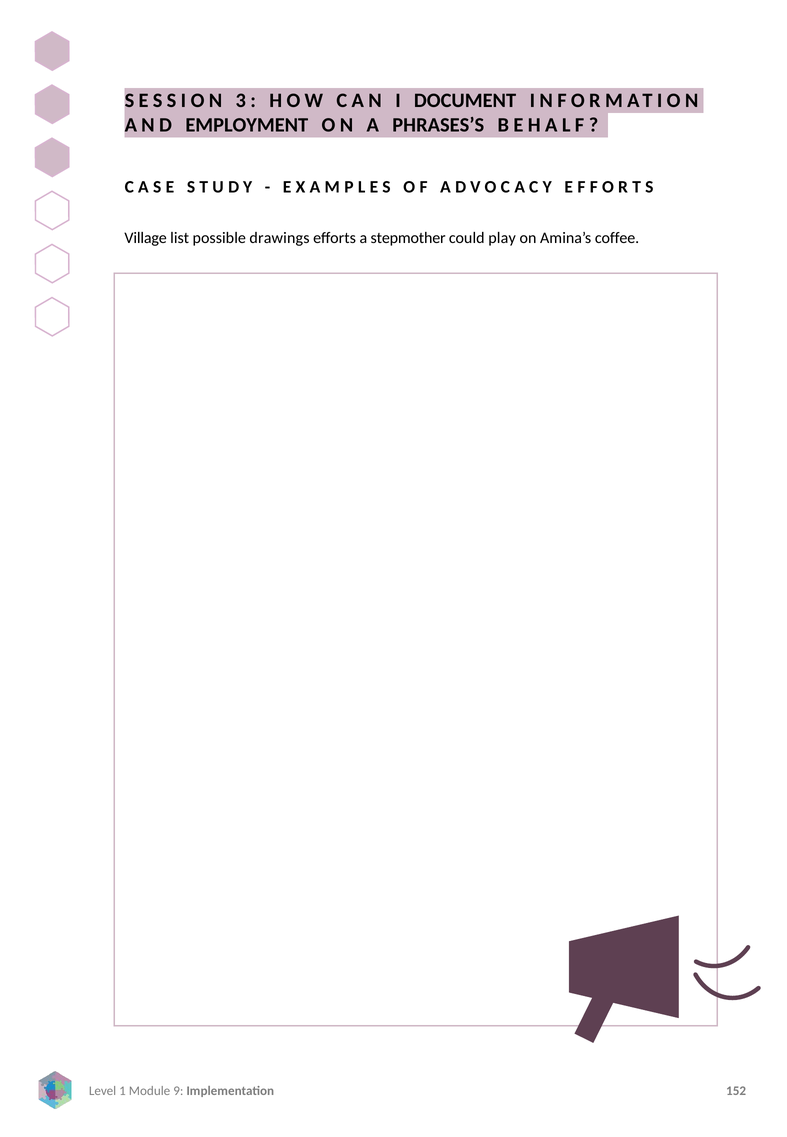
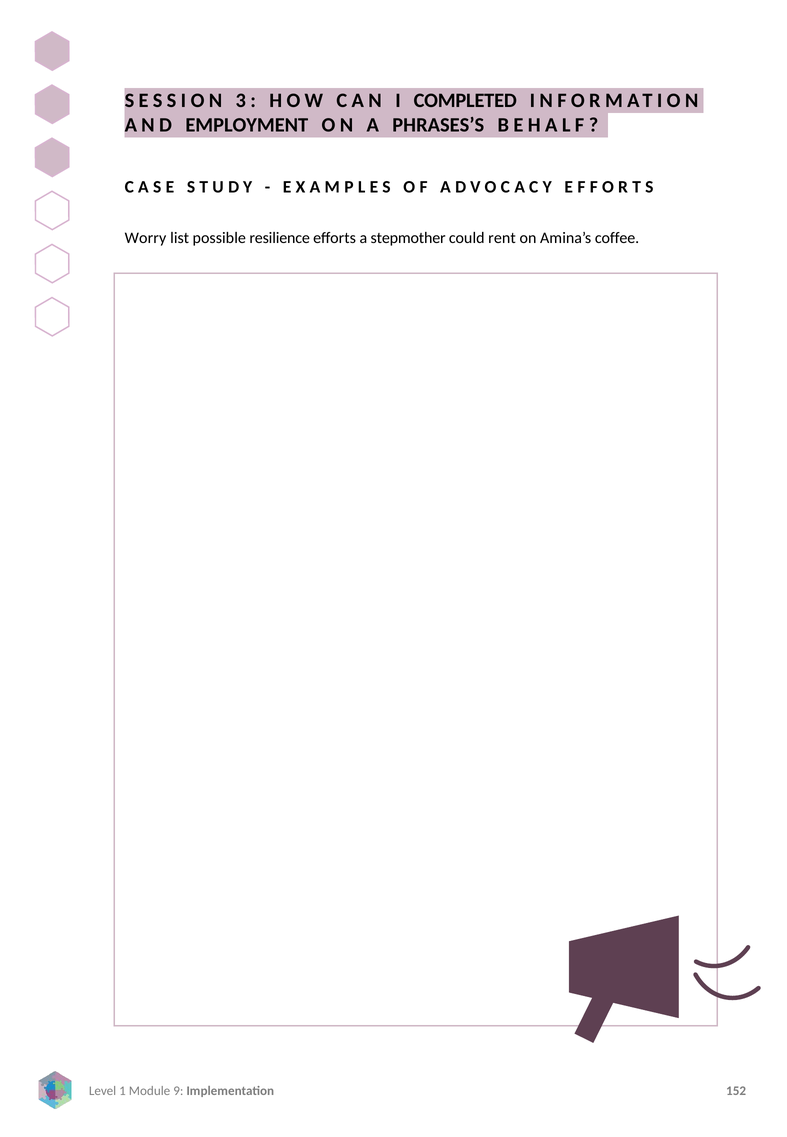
DOCUMENT: DOCUMENT -> COMPLETED
Village: Village -> Worry
drawings: drawings -> resilience
play: play -> rent
